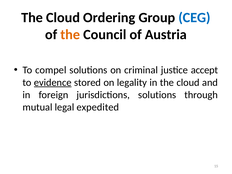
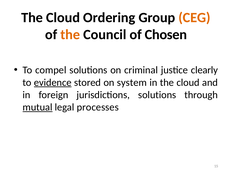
CEG colour: blue -> orange
Austria: Austria -> Chosen
accept: accept -> clearly
legality: legality -> system
mutual underline: none -> present
expedited: expedited -> processes
